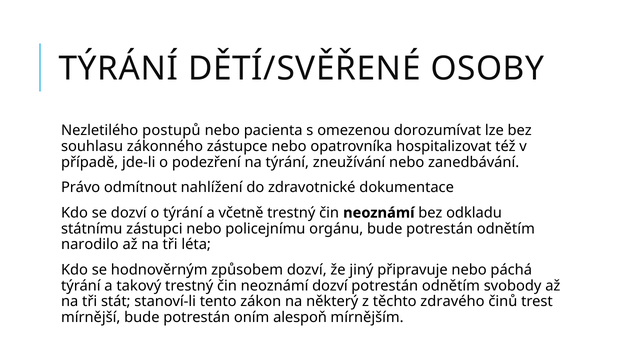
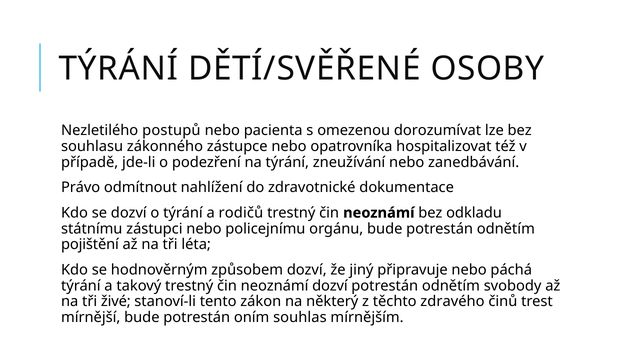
včetně: včetně -> rodičů
narodilo: narodilo -> pojištění
stát: stát -> živé
alespoň: alespoň -> souhlas
